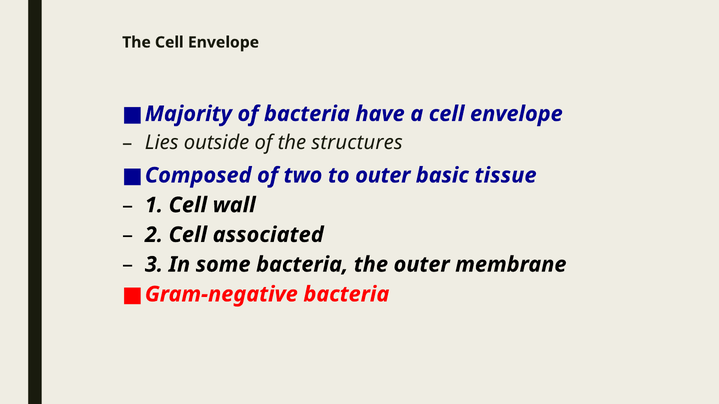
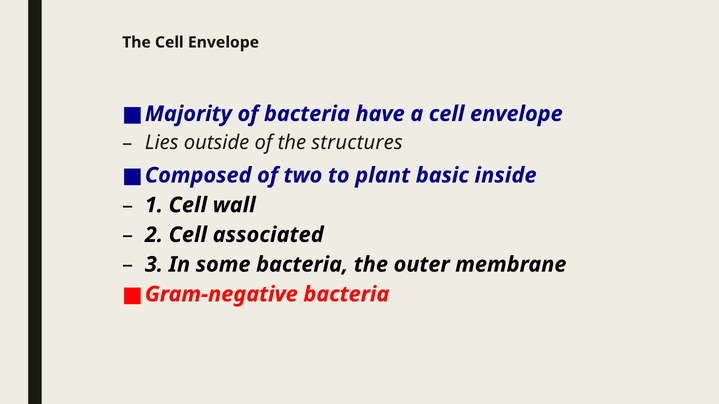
to outer: outer -> plant
tissue: tissue -> inside
